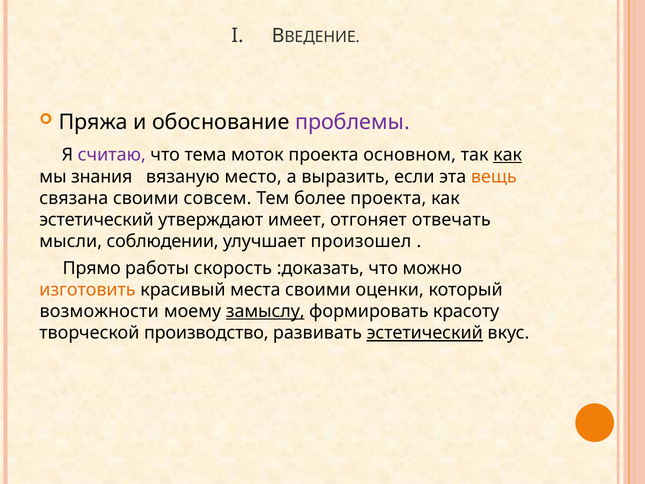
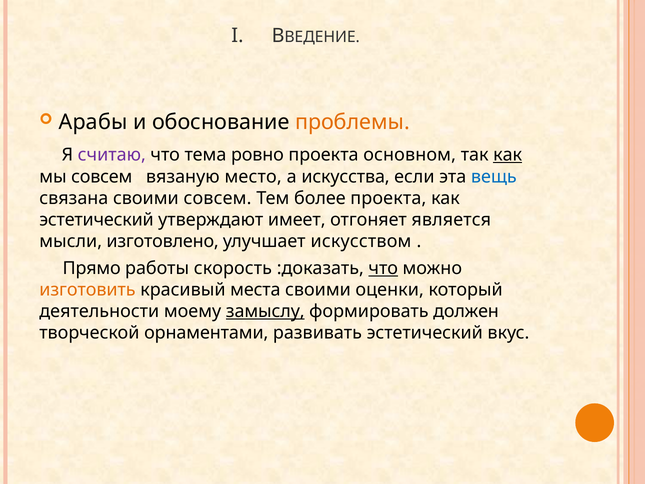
Пряжа: Пряжа -> Арабы
проблемы colour: purple -> orange
моток: моток -> ровно
мы знания: знания -> совсем
выразить: выразить -> искусства
вещь colour: orange -> blue
отвечать: отвечать -> является
соблюдении: соблюдении -> изготовлено
произошел: произошел -> искусством
что at (383, 268) underline: none -> present
возможности: возможности -> деятельности
красоту: красоту -> должен
производство: производство -> орнаментами
эстетический at (425, 333) underline: present -> none
